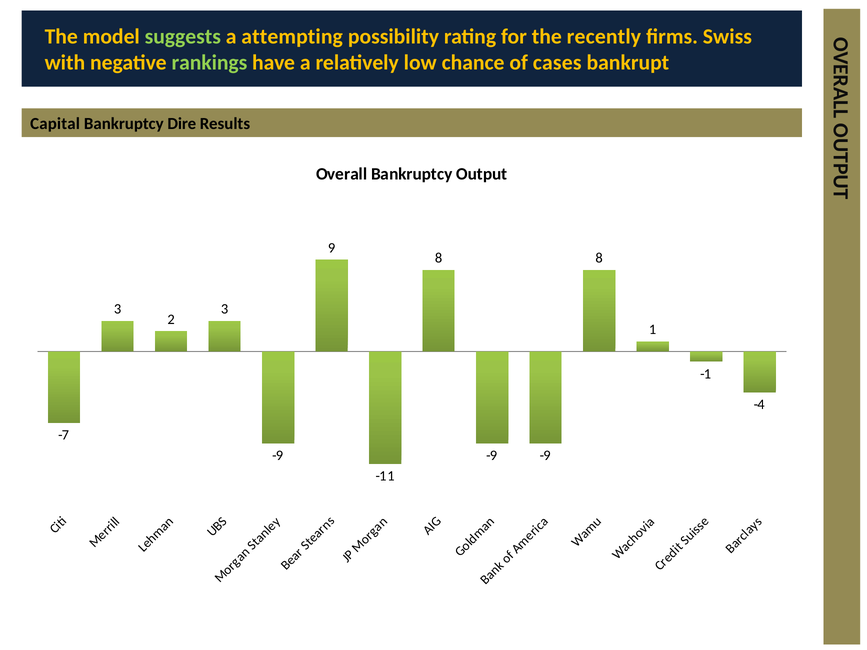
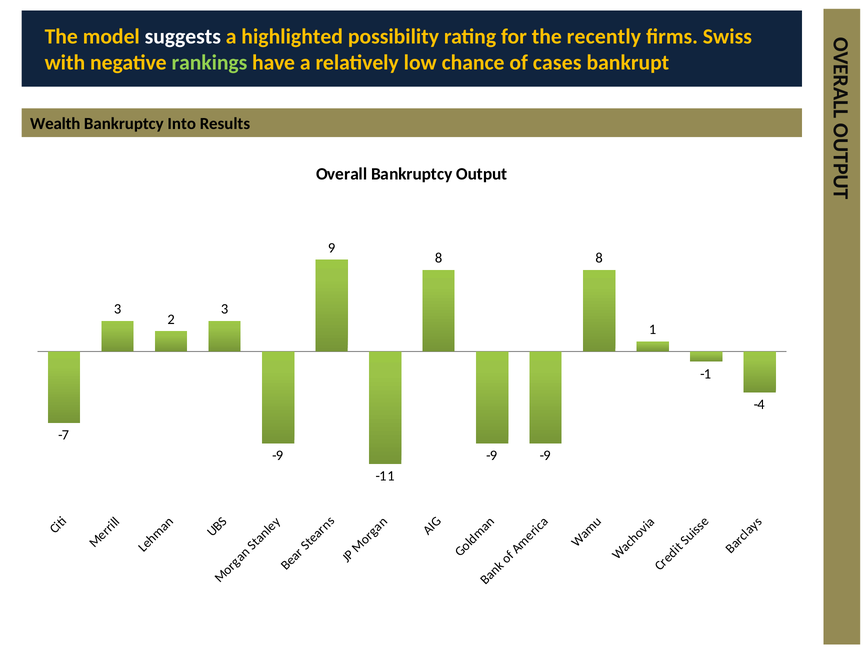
suggests colour: light green -> white
attempting: attempting -> highlighted
Capital: Capital -> Wealth
Dire: Dire -> Into
